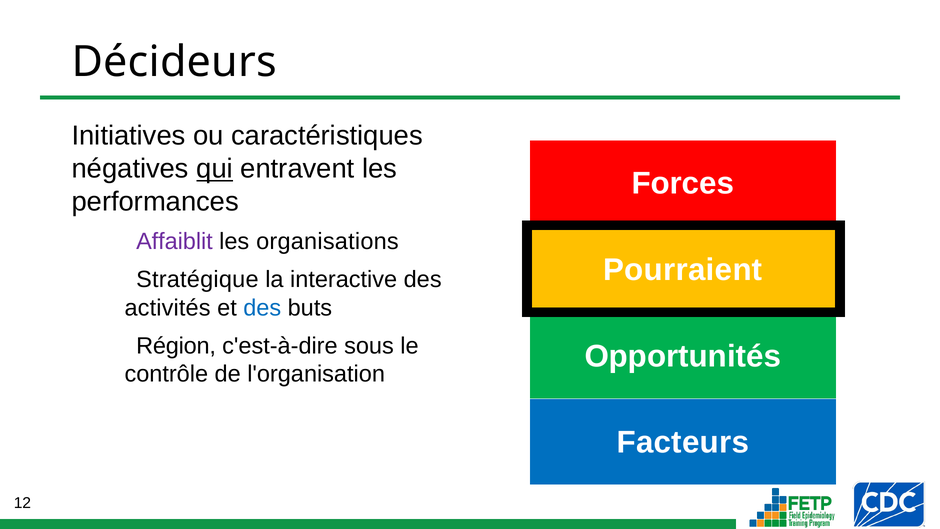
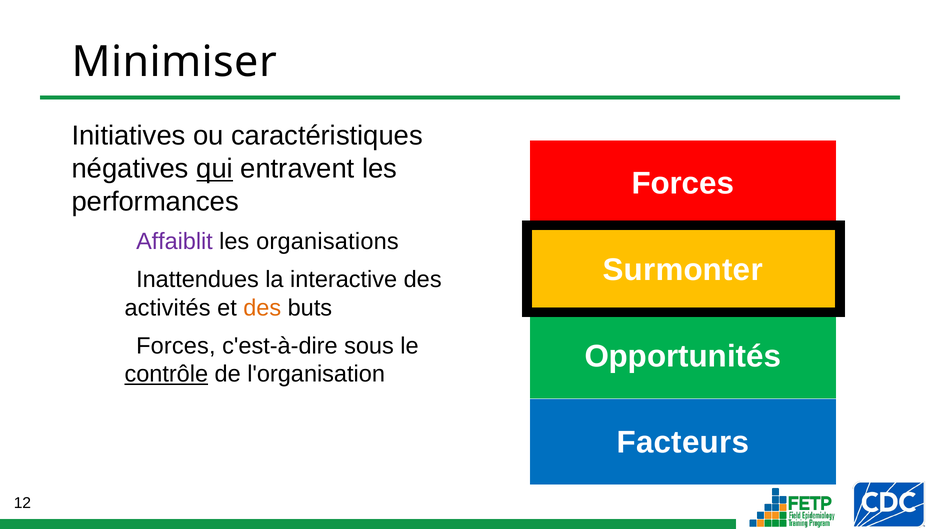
Décideurs: Décideurs -> Minimiser
Pourraient: Pourraient -> Surmonter
Stratégique: Stratégique -> Inattendues
des at (262, 308) colour: blue -> orange
Région at (176, 346): Région -> Forces
contrôle underline: none -> present
